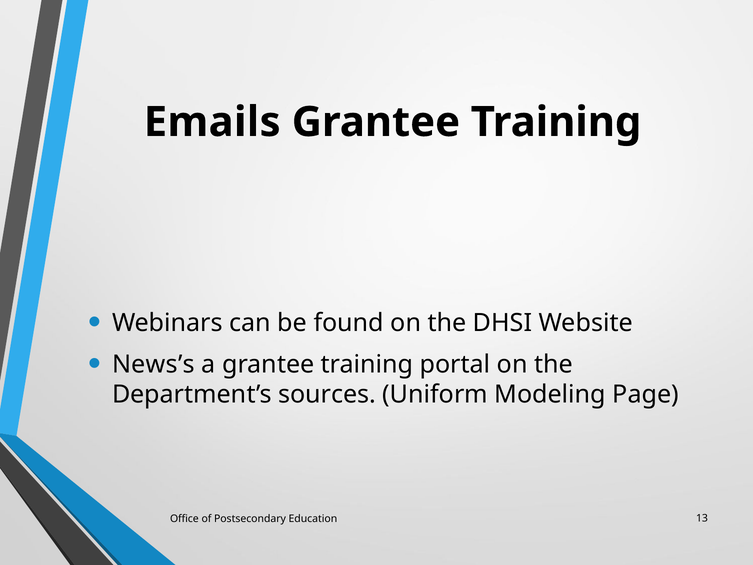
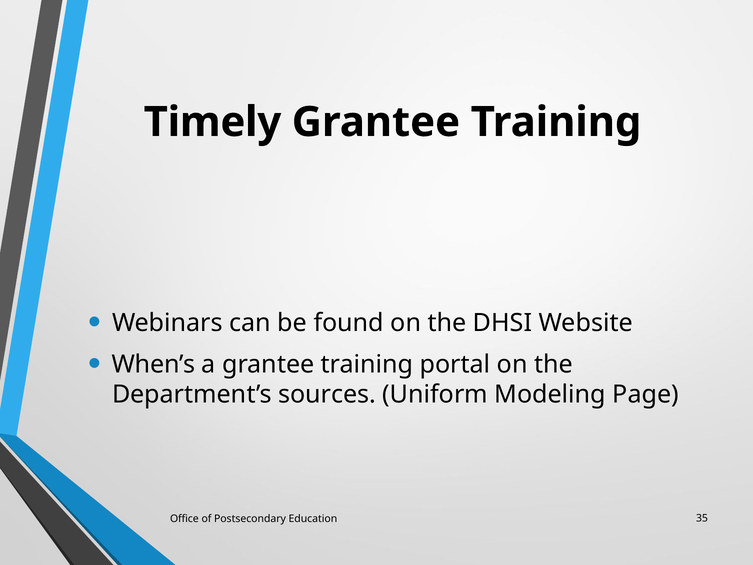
Emails: Emails -> Timely
News’s: News’s -> When’s
13: 13 -> 35
